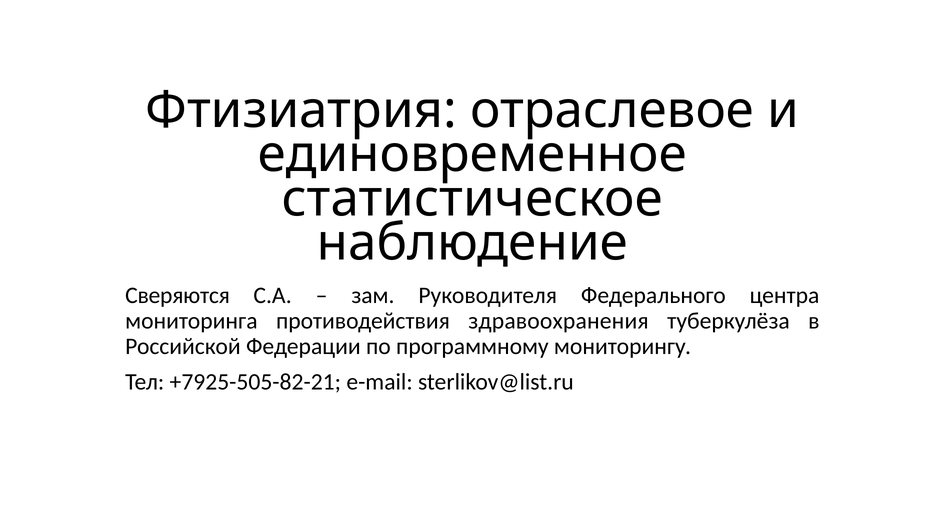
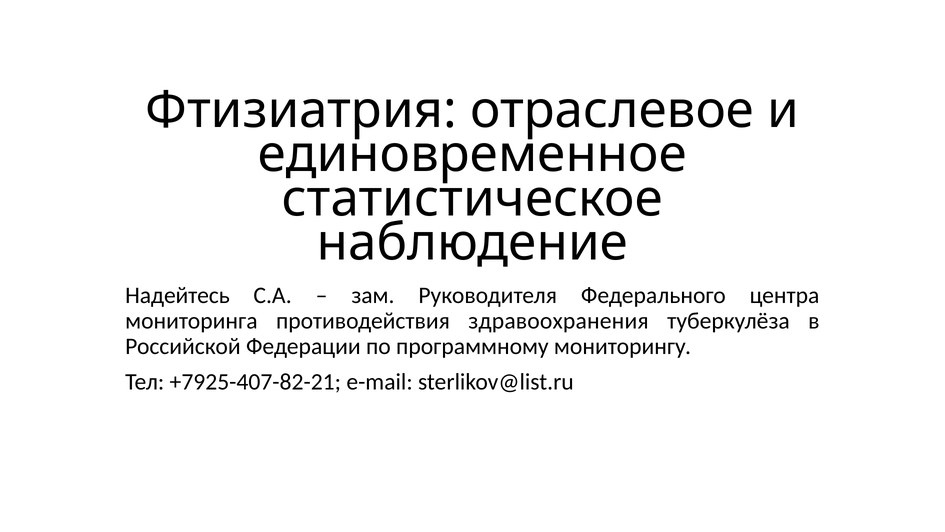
Сверяются: Сверяются -> Надейтесь
+7925-505-82-21: +7925-505-82-21 -> +7925-407-82-21
